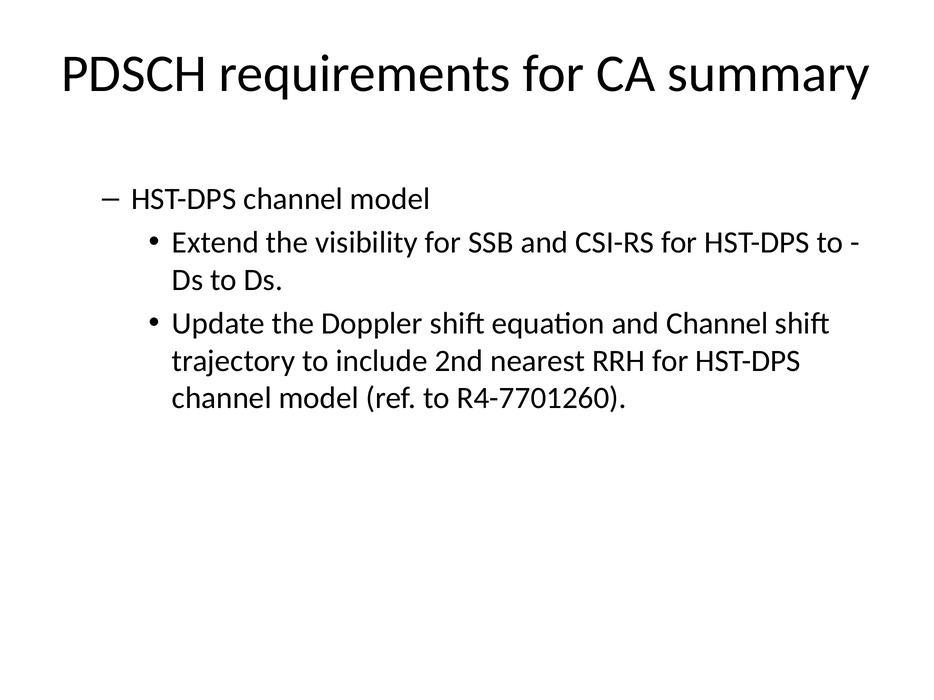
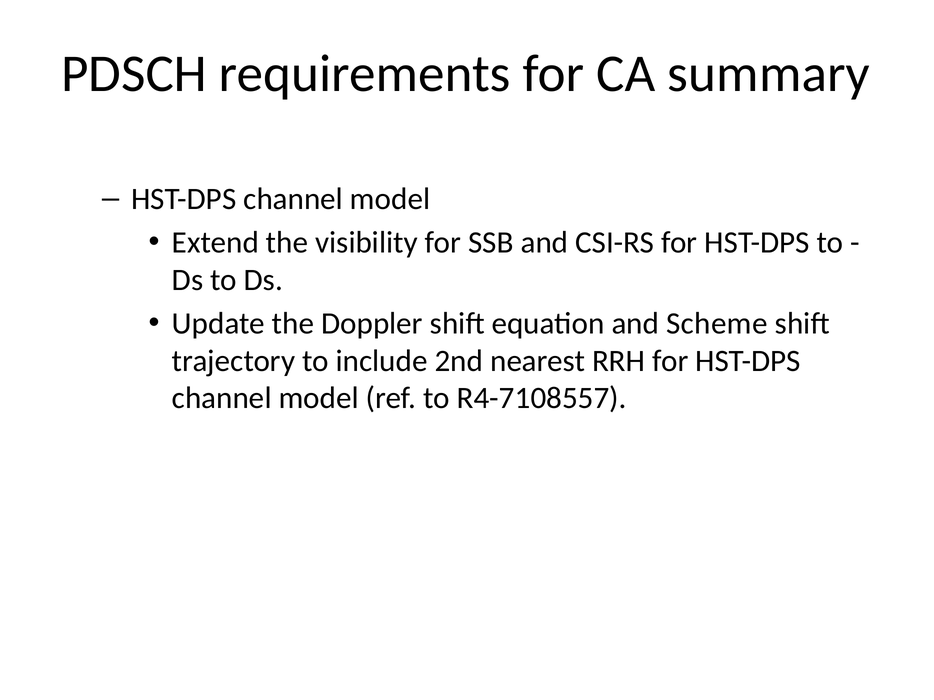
and Channel: Channel -> Scheme
R4-7701260: R4-7701260 -> R4-7108557
